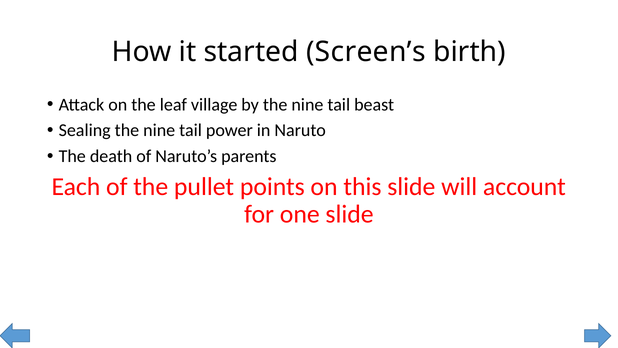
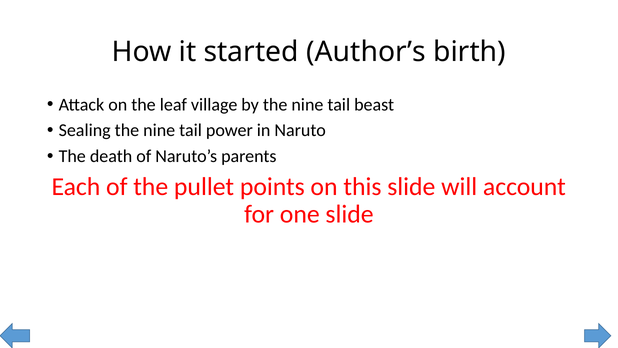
Screen’s: Screen’s -> Author’s
